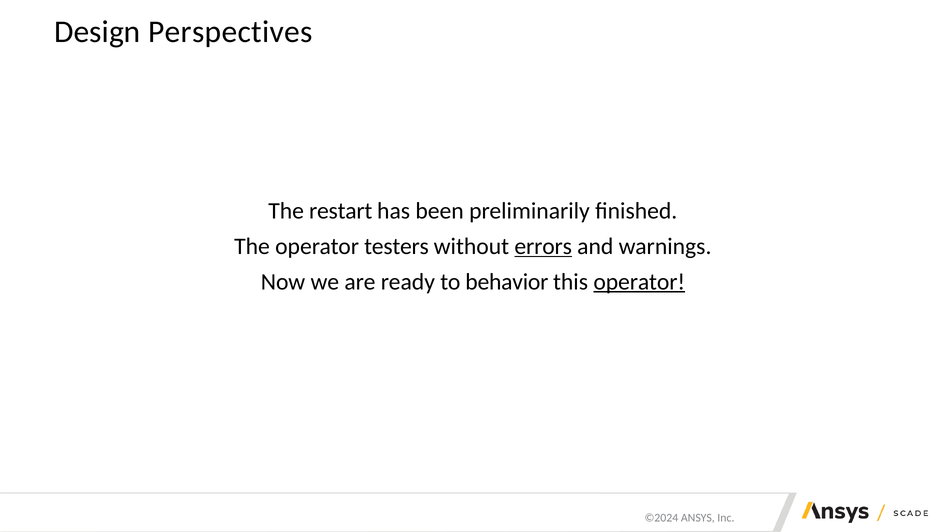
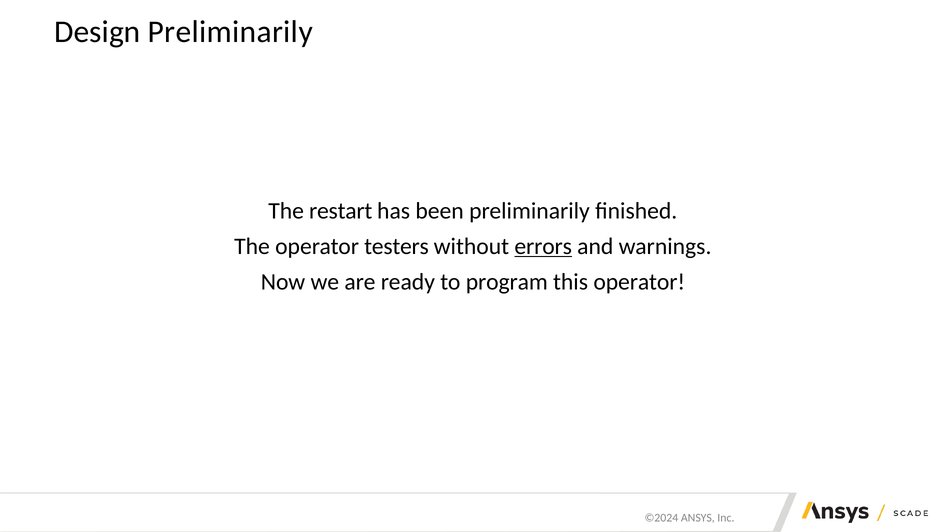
Design Perspectives: Perspectives -> Preliminarily
behavior: behavior -> program
operator at (639, 282) underline: present -> none
